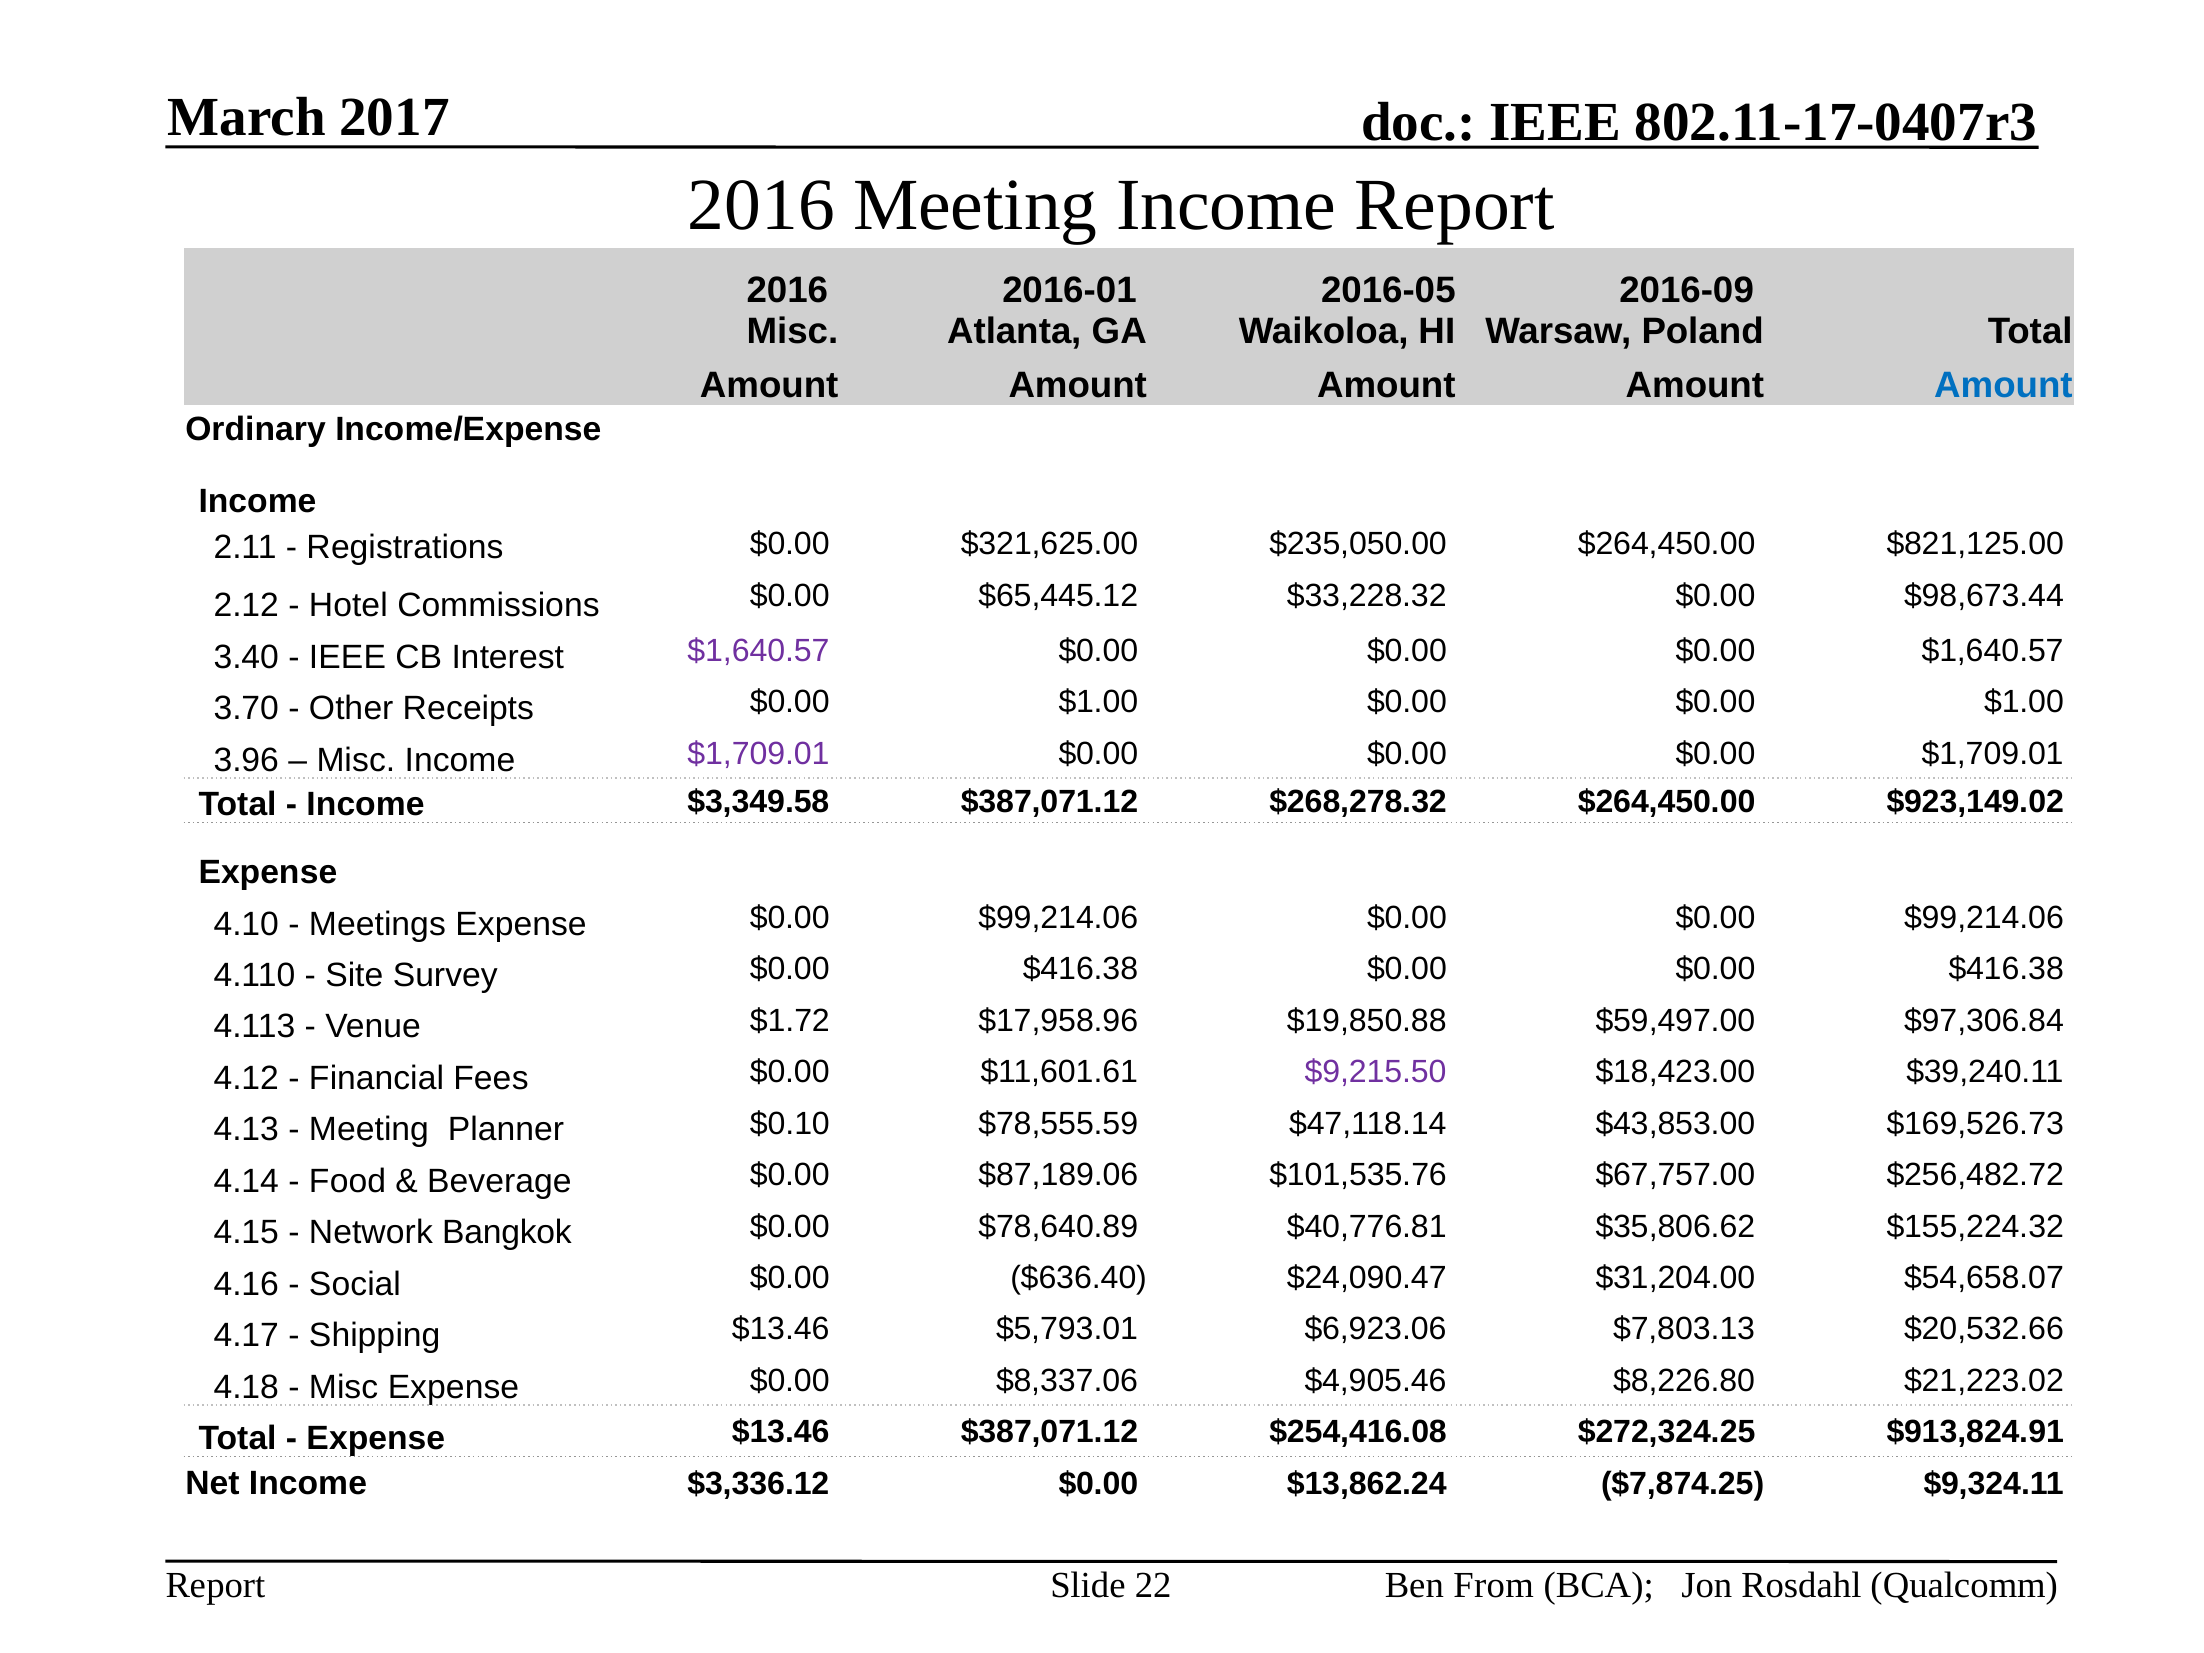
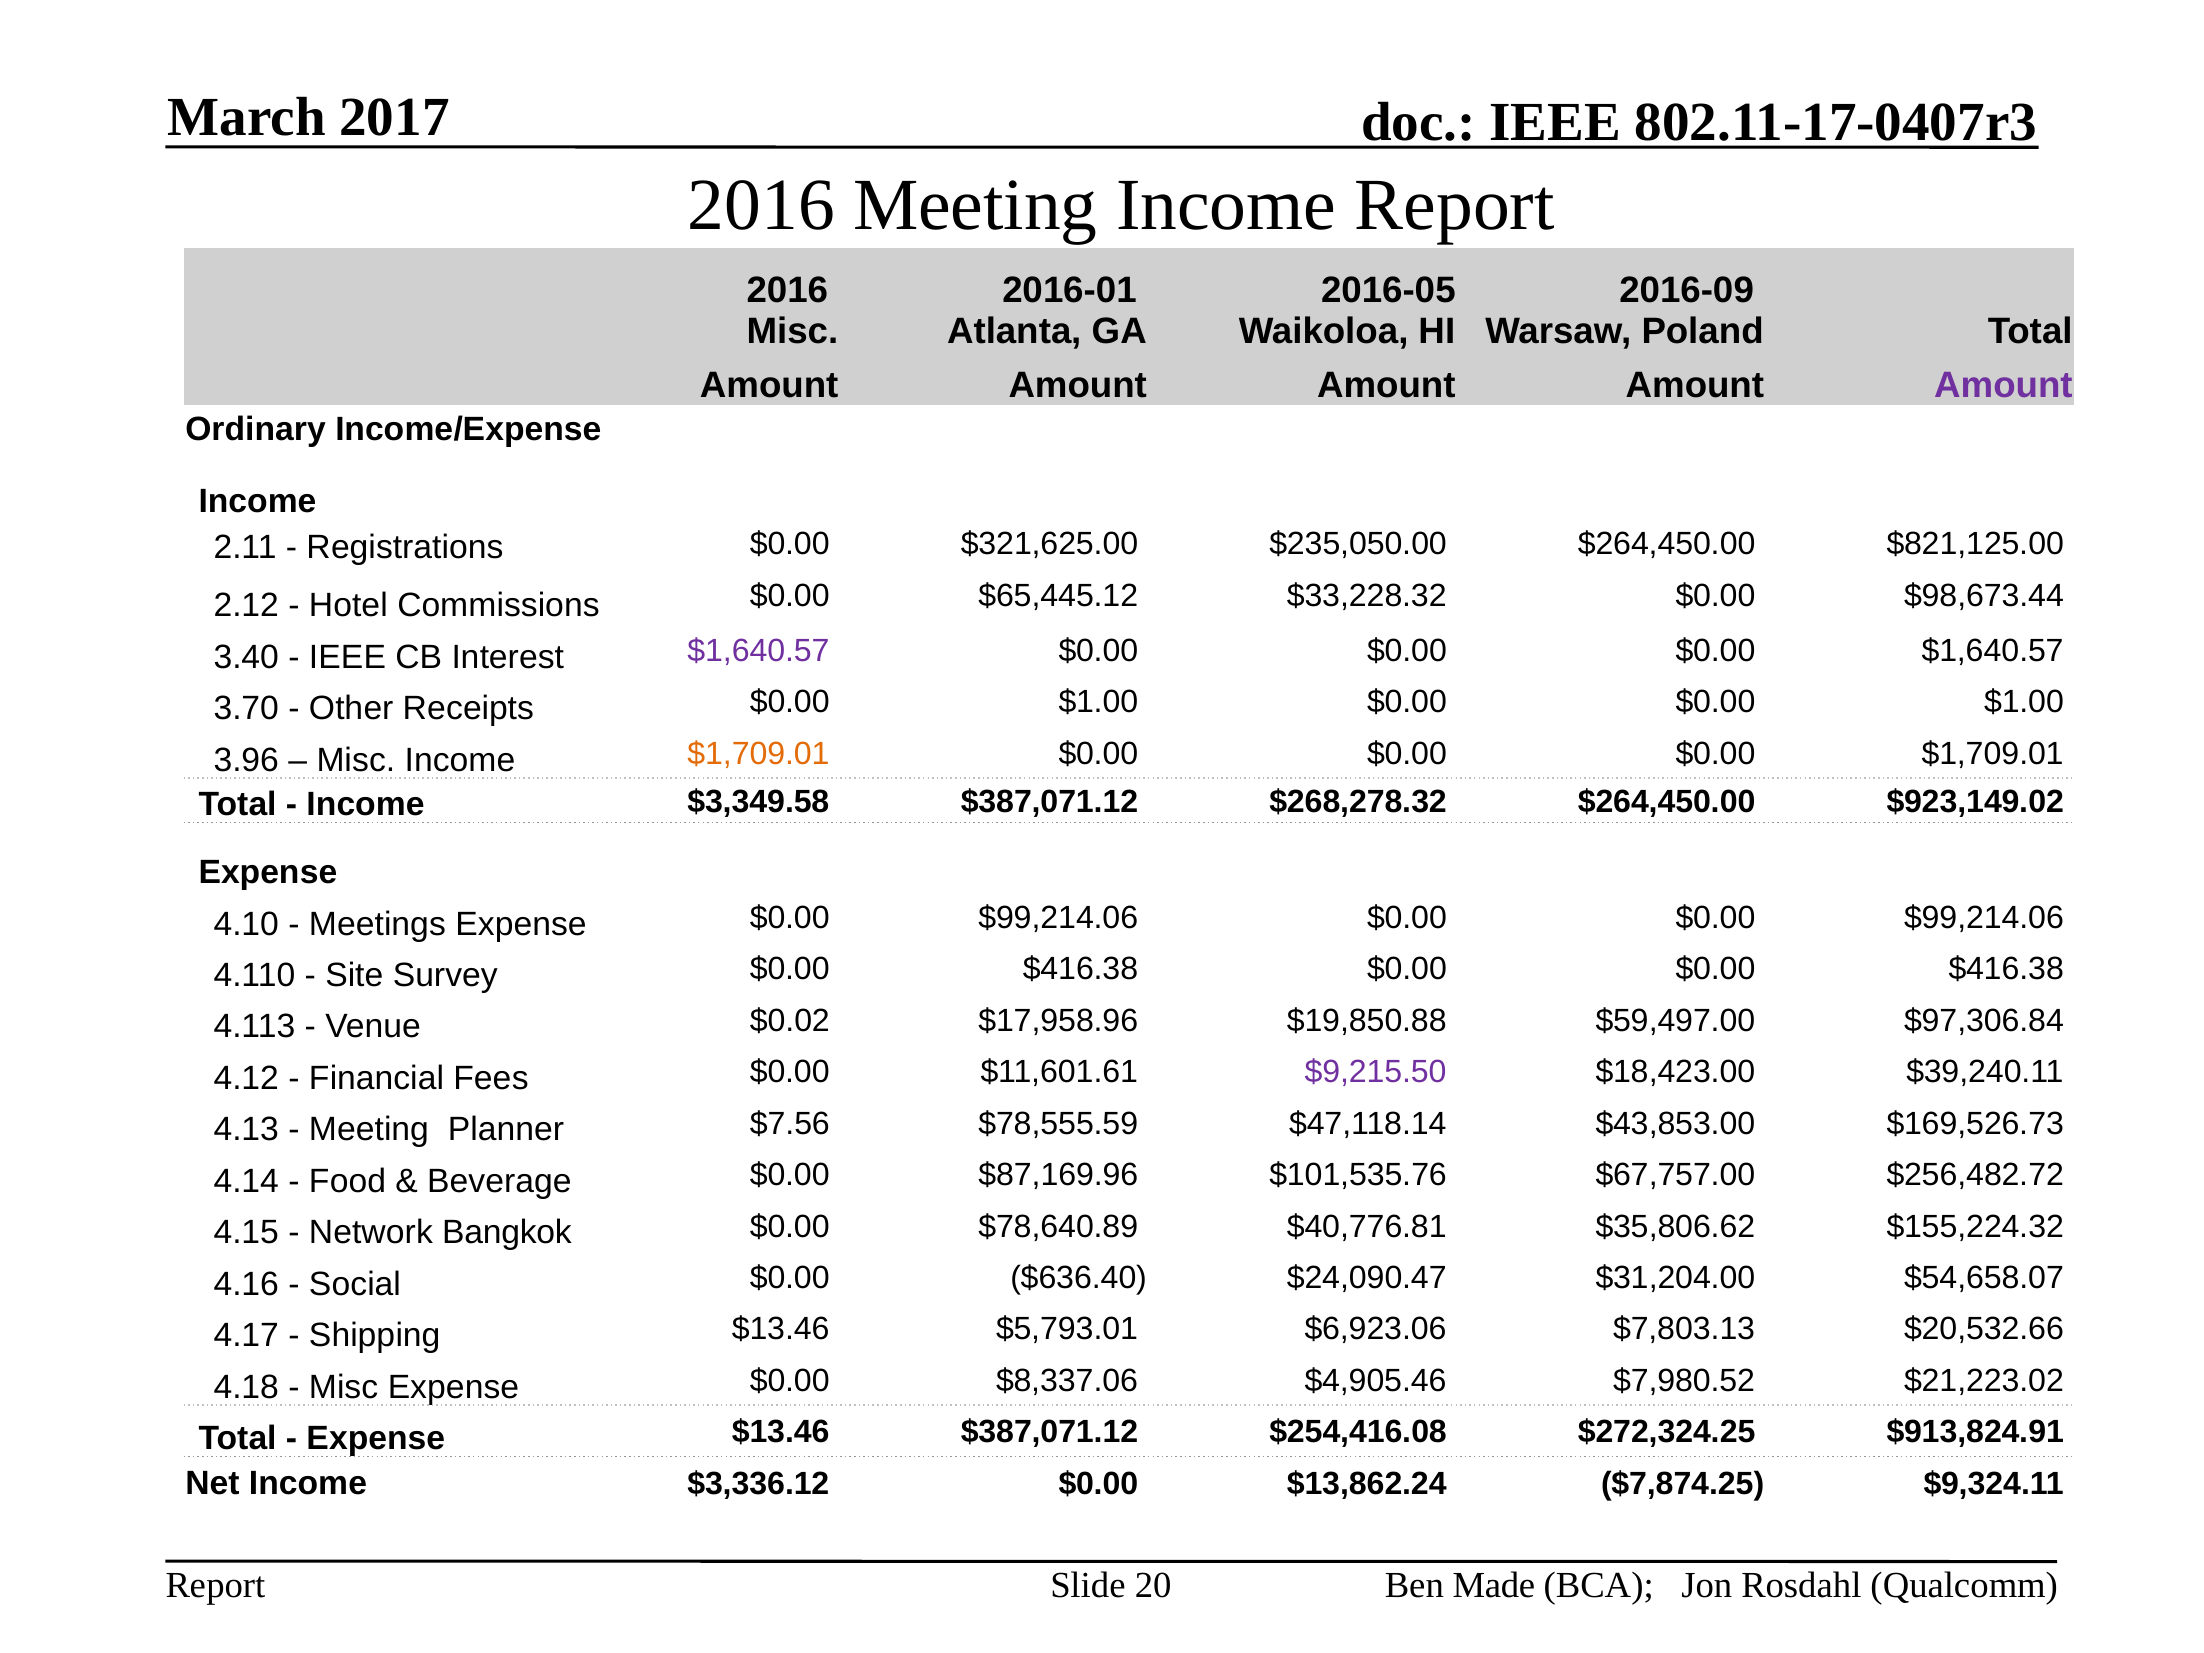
Amount at (2003, 385) colour: blue -> purple
$1,709.01 at (758, 754) colour: purple -> orange
$1.72: $1.72 -> $0.02
$0.10: $0.10 -> $7.56
$87,189.06: $87,189.06 -> $87,169.96
$8,226.80: $8,226.80 -> $7,980.52
22: 22 -> 20
From: From -> Made
